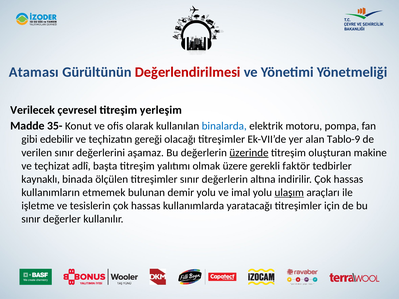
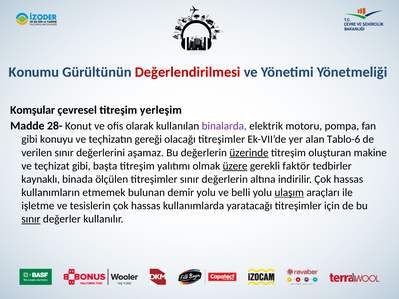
Ataması: Ataması -> Konumu
Verilecek: Verilecek -> Komşular
35-: 35- -> 28-
binalarda colour: blue -> purple
edebilir: edebilir -> konuyu
Tablo-9: Tablo-9 -> Tablo-6
teçhizat adlî: adlî -> gibi
üzere underline: none -> present
imal: imal -> belli
sınır at (31, 219) underline: none -> present
